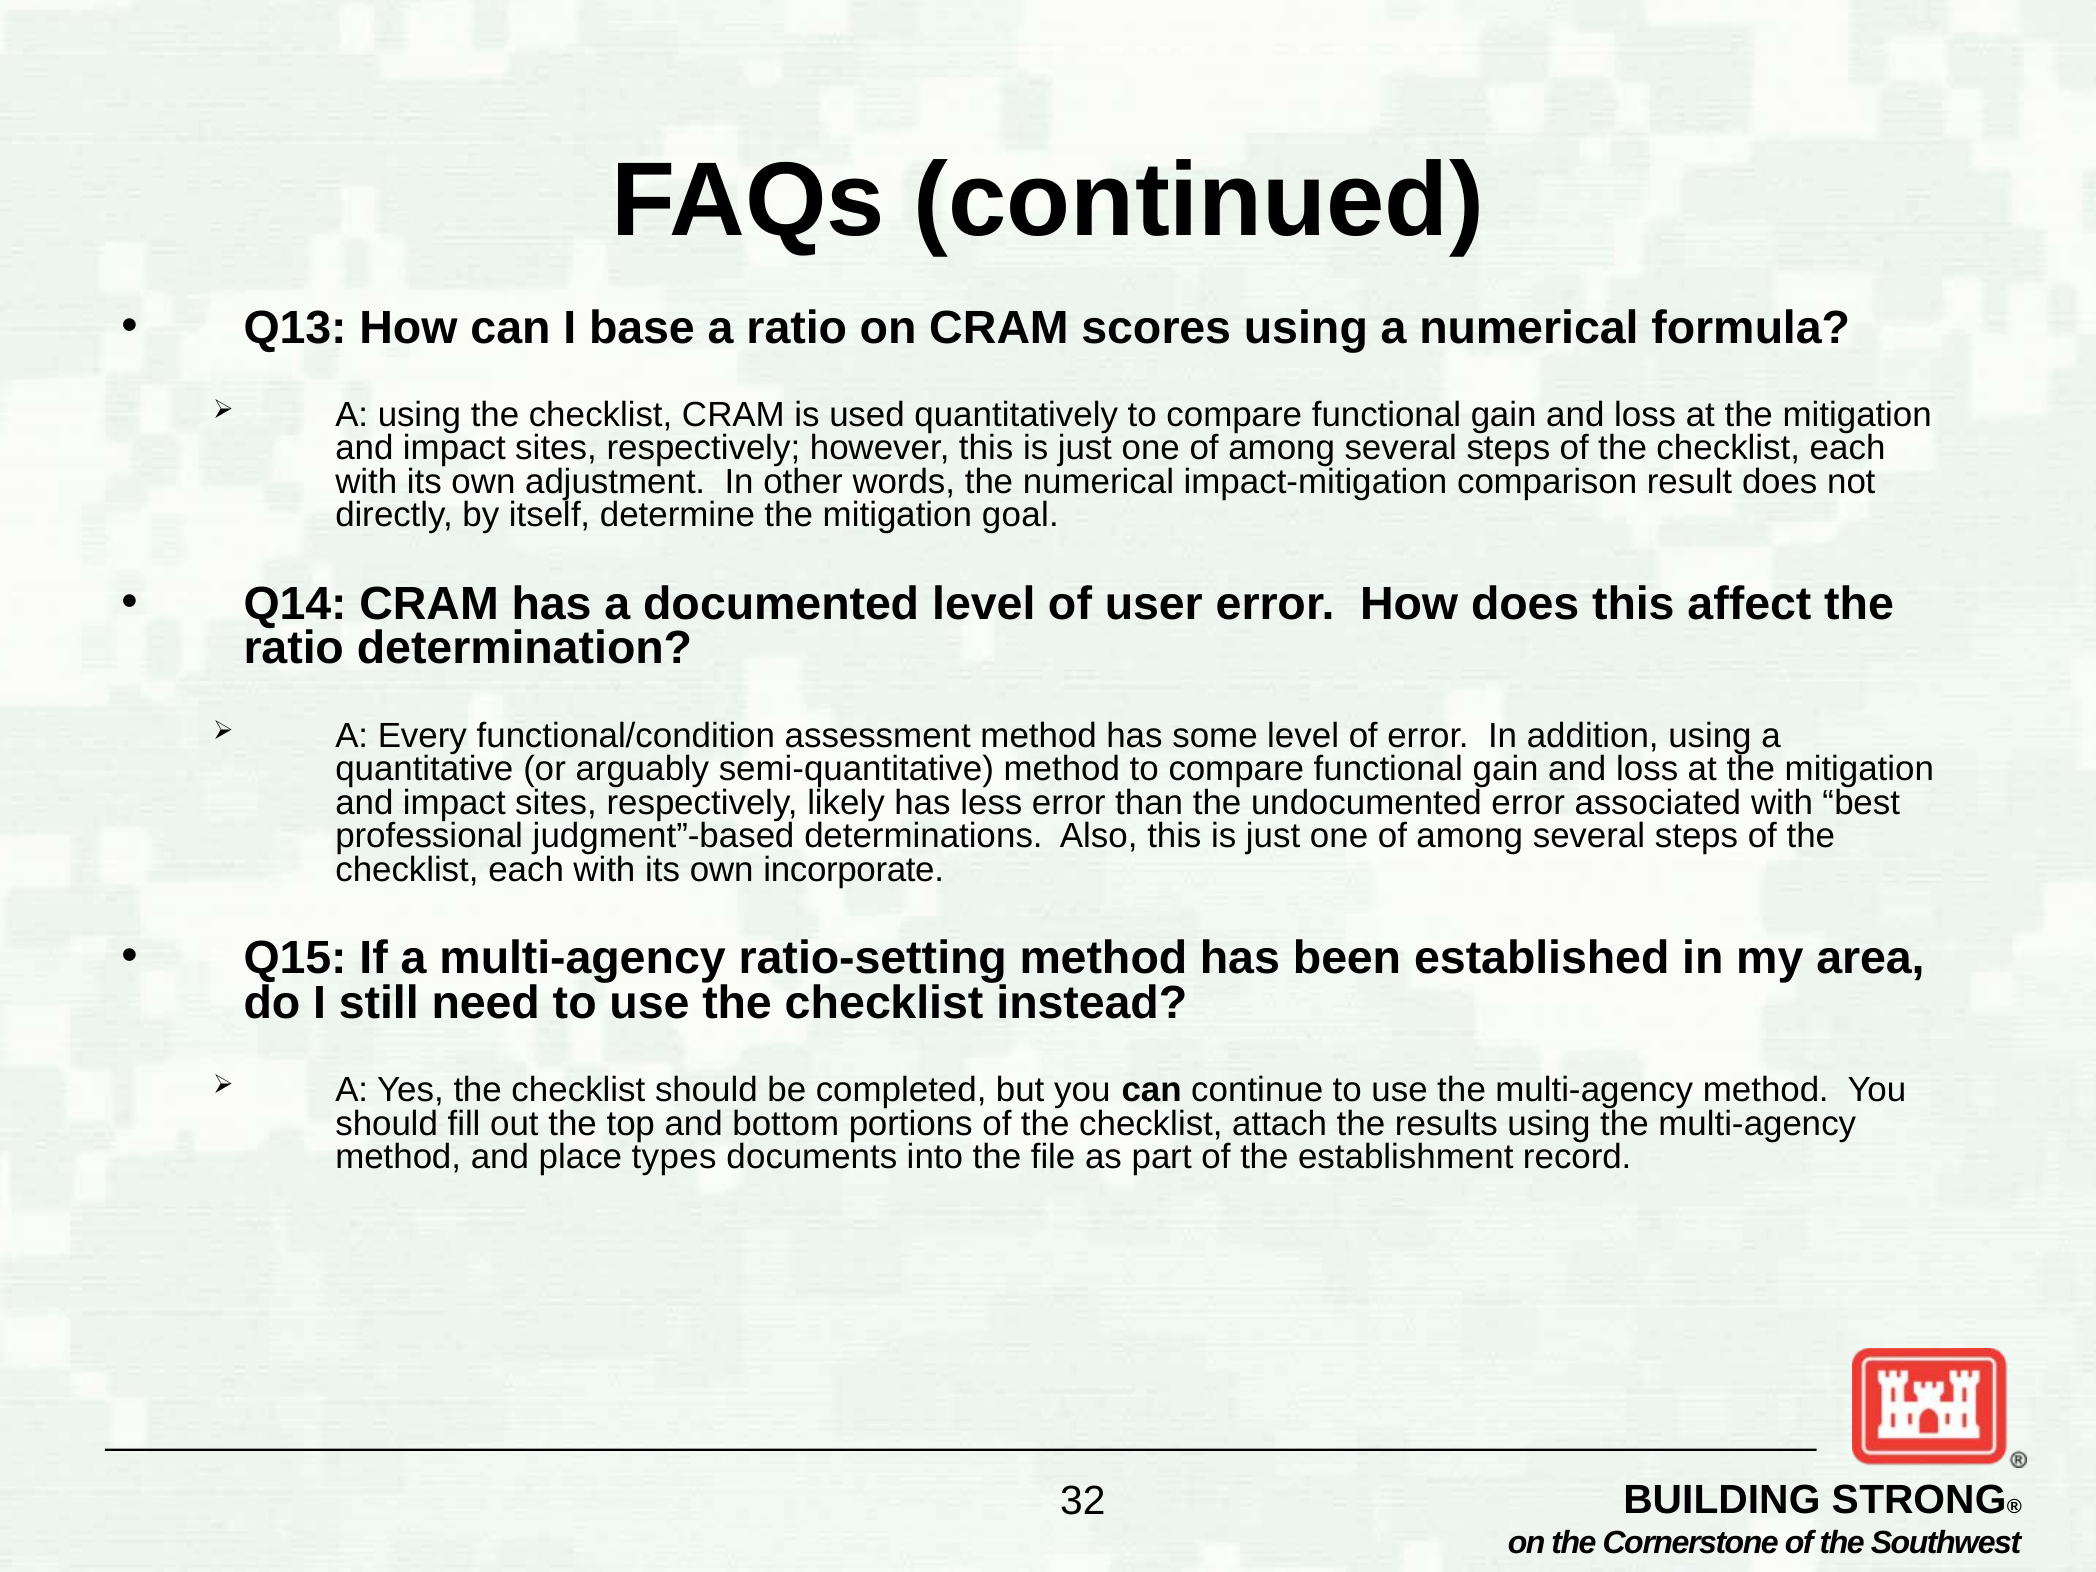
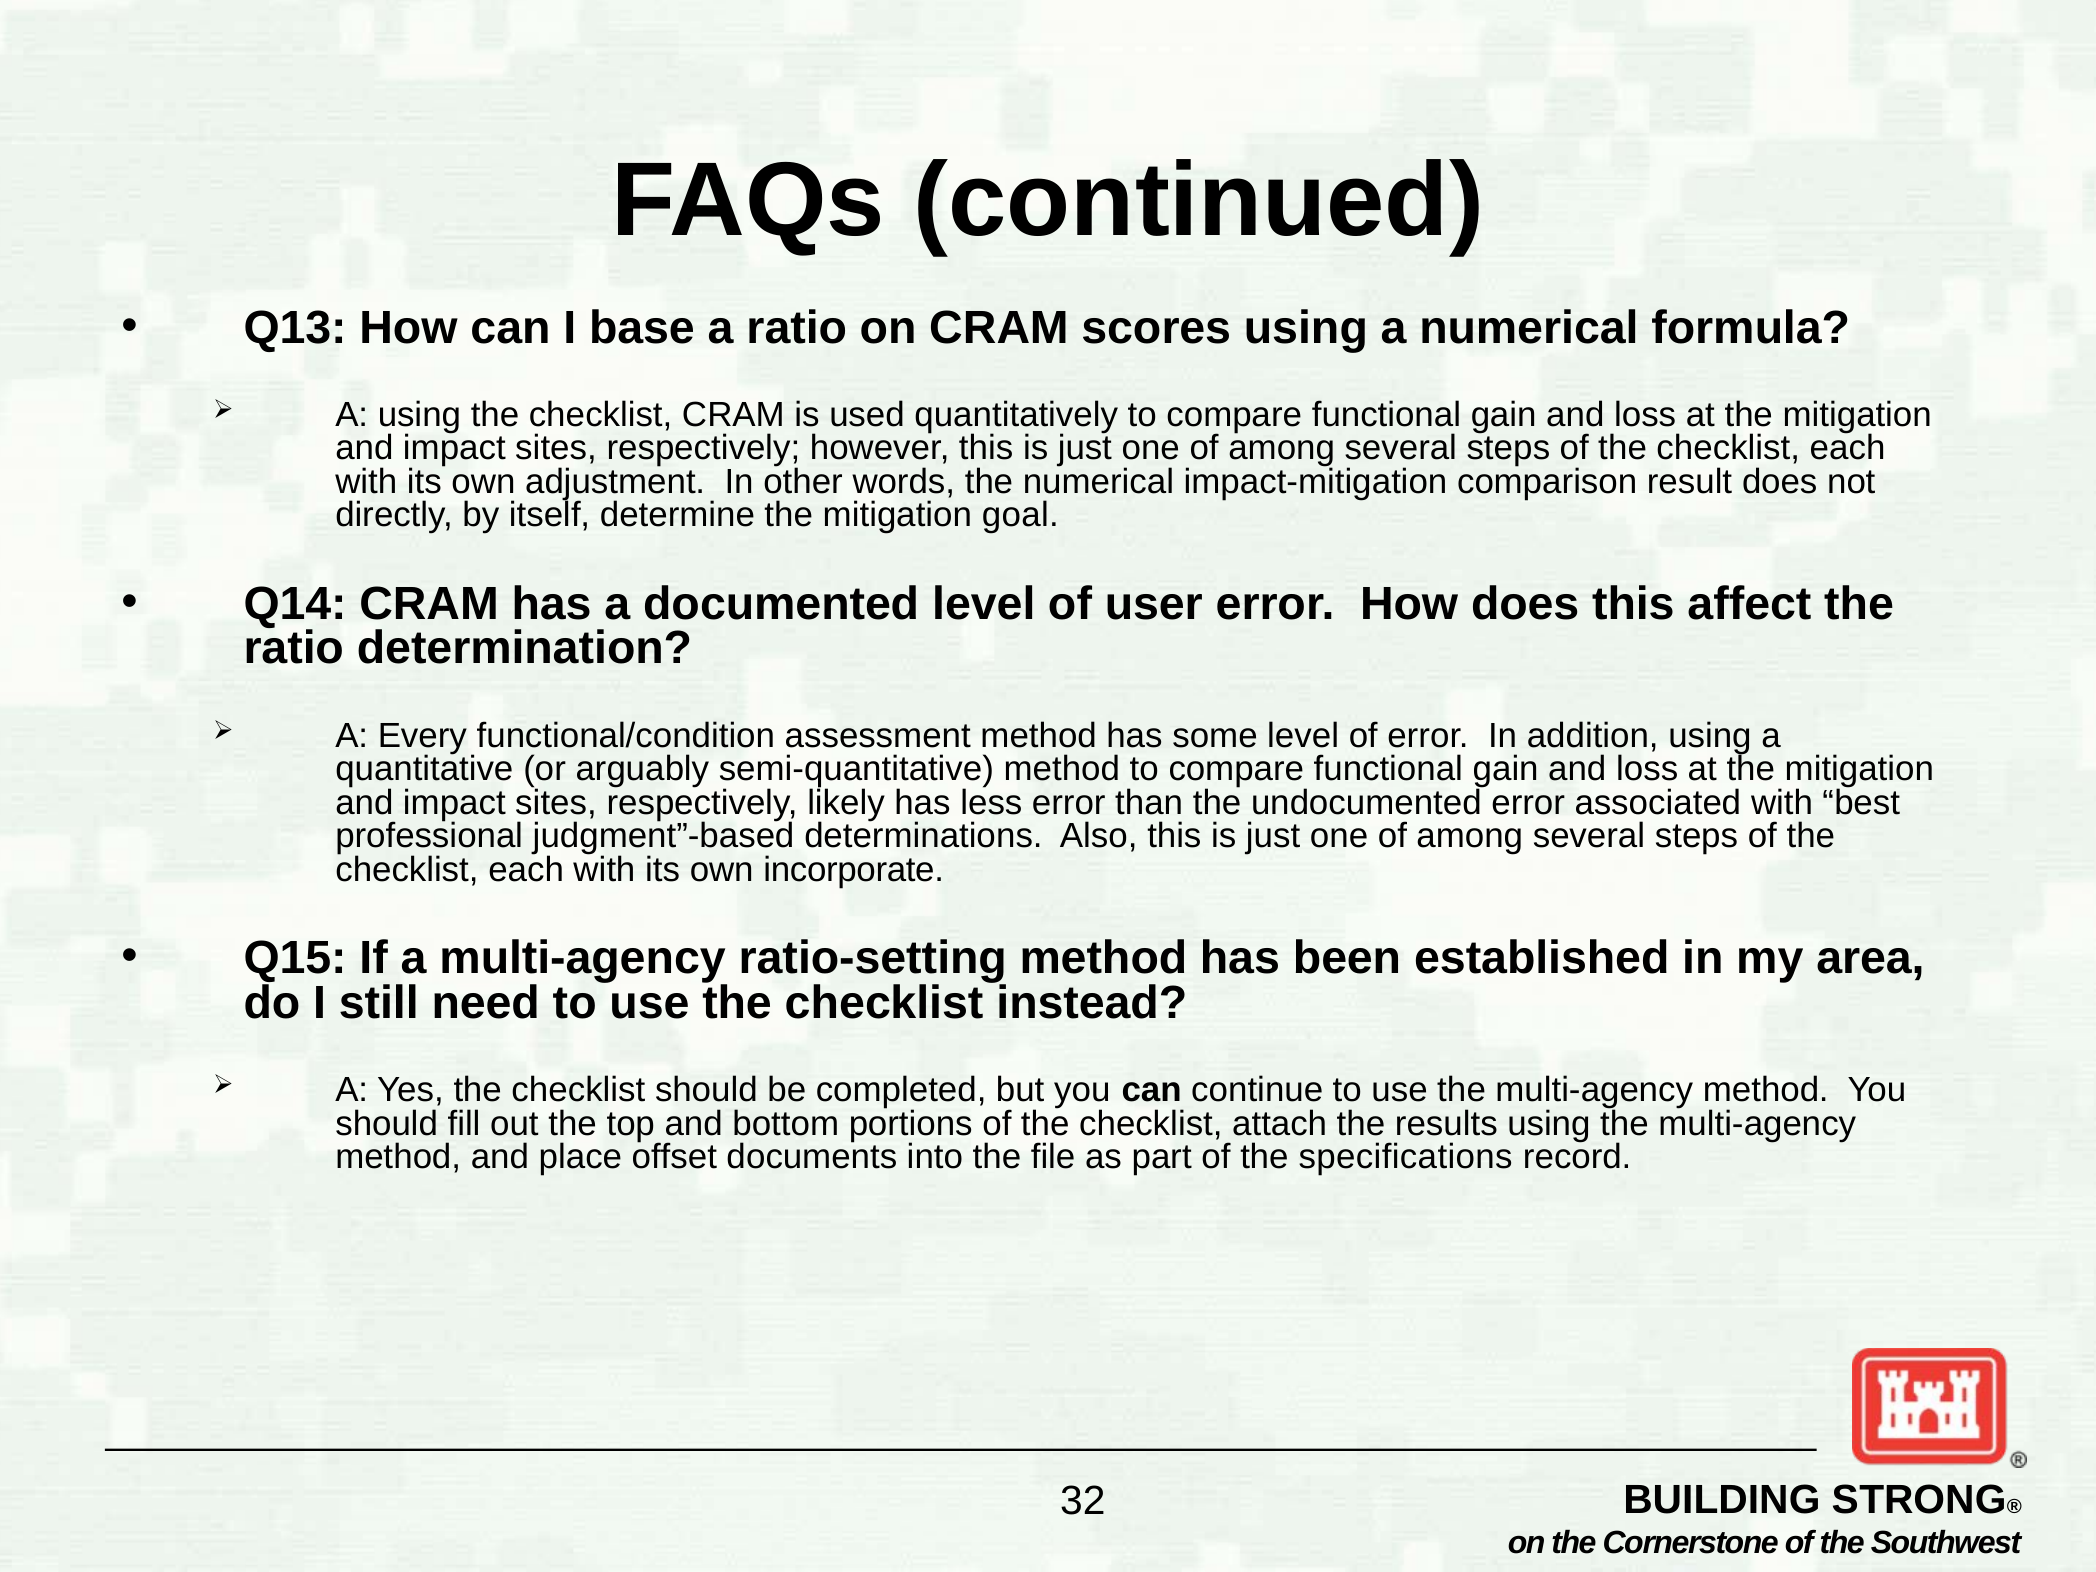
types: types -> offset
establishment: establishment -> specifications
